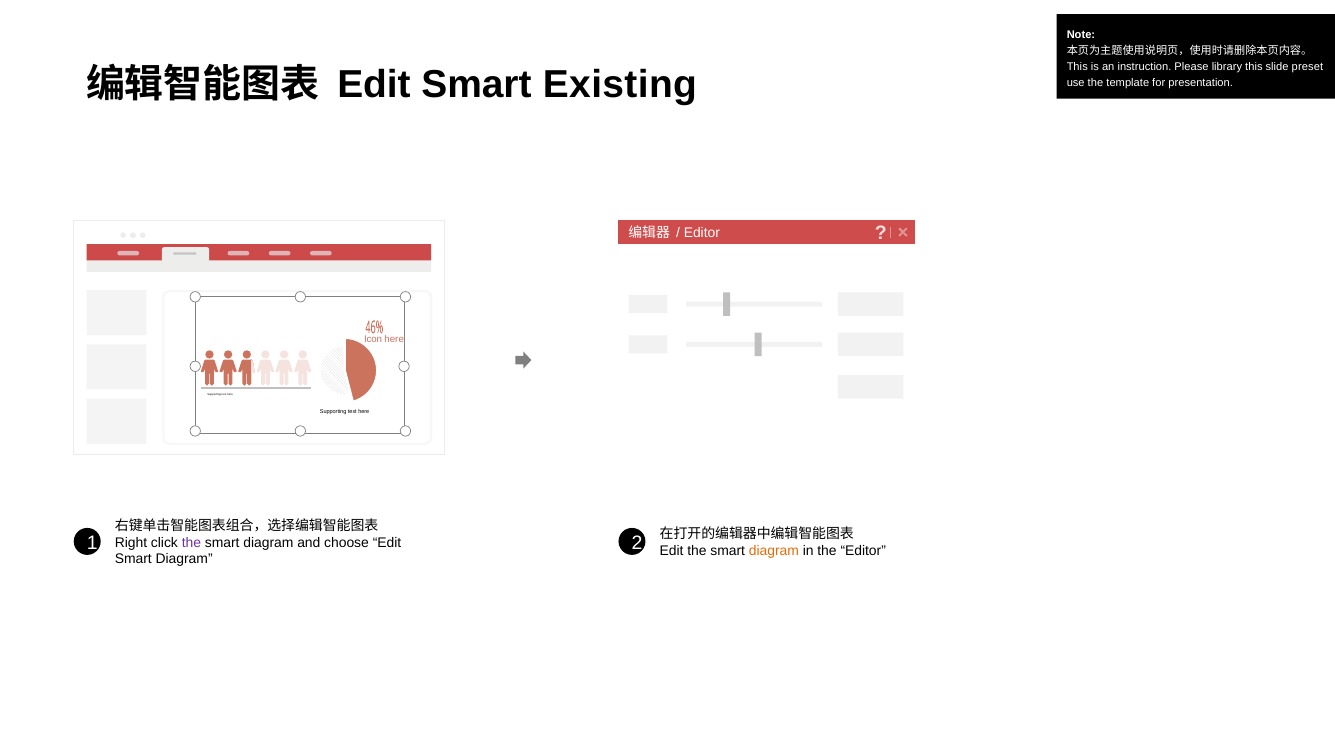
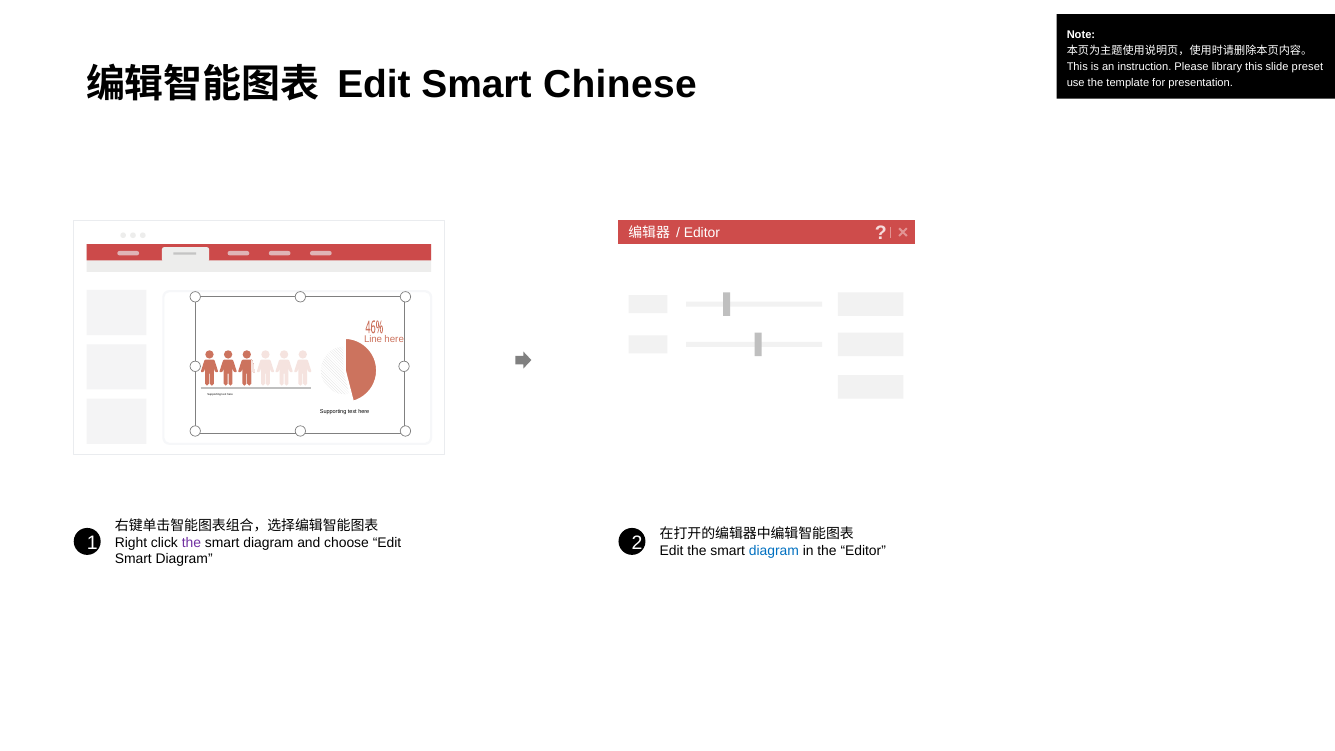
Existing: Existing -> Chinese
Icon: Icon -> Line
diagram at (774, 551) colour: orange -> blue
